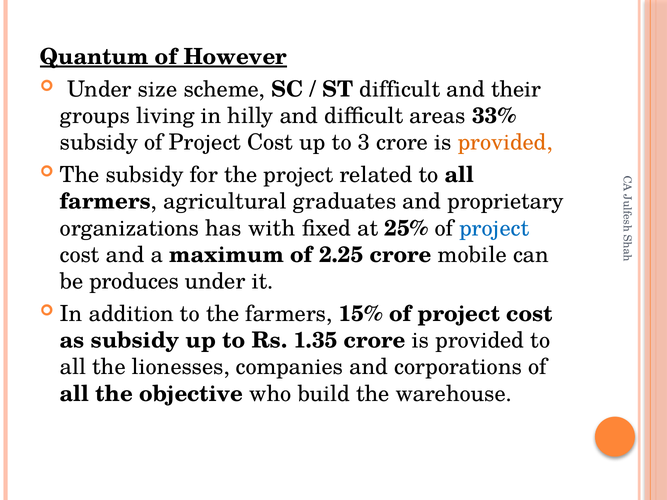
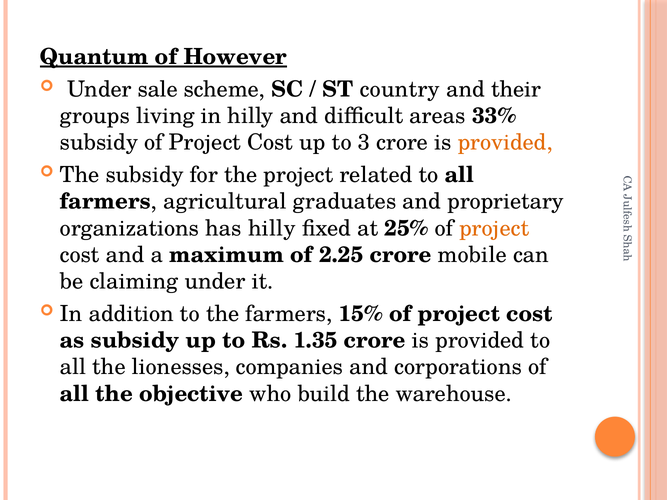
size: size -> sale
ST difficult: difficult -> country
has with: with -> hilly
project at (494, 228) colour: blue -> orange
produces: produces -> claiming
